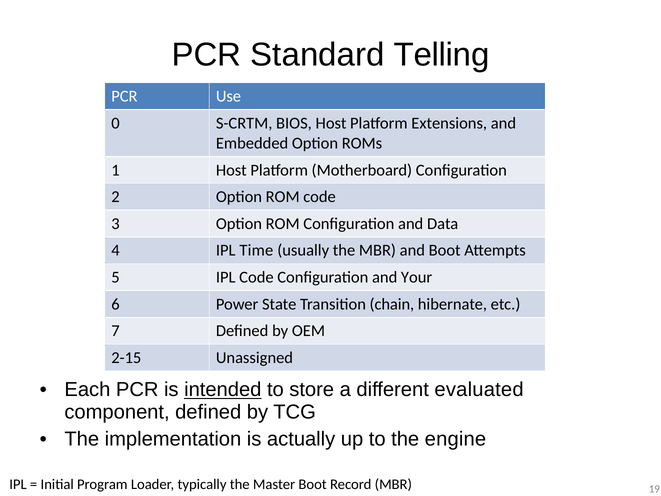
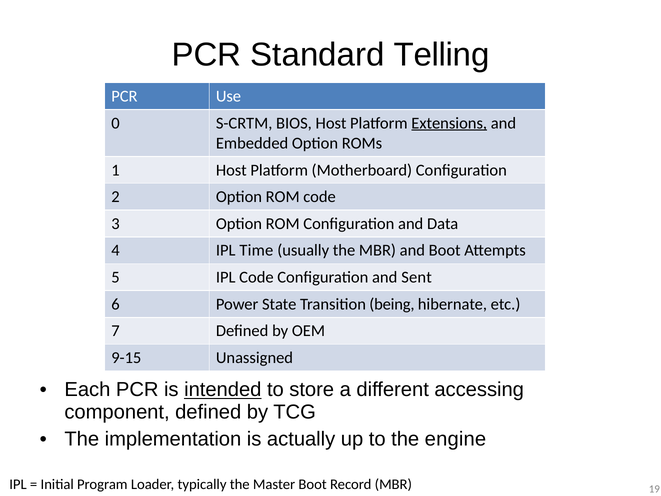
Extensions underline: none -> present
Your: Your -> Sent
chain: chain -> being
2-15: 2-15 -> 9-15
evaluated: evaluated -> accessing
